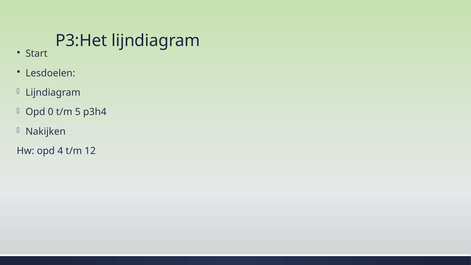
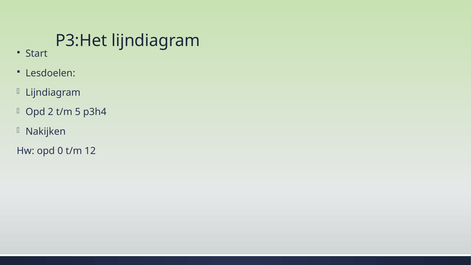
0: 0 -> 2
4: 4 -> 0
